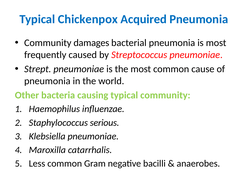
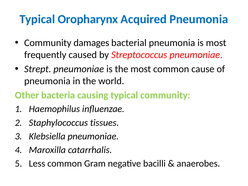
Chickenpox: Chickenpox -> Oropharynx
serious: serious -> tissues
